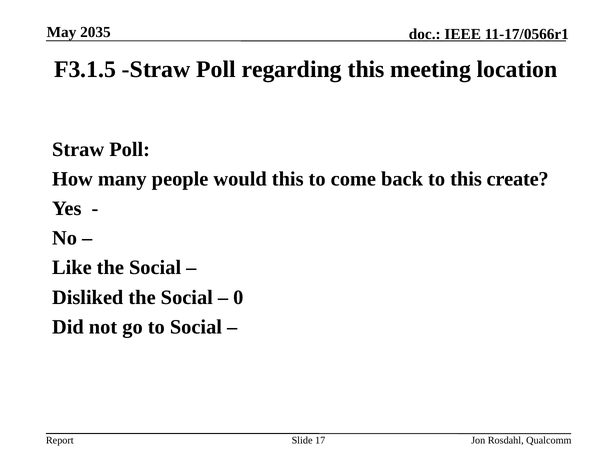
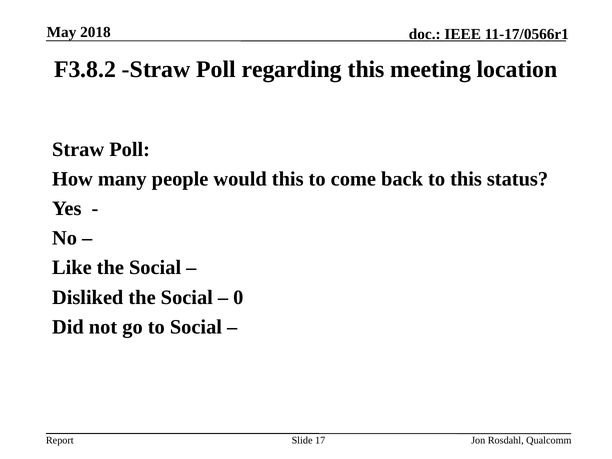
2035: 2035 -> 2018
F3.1.5: F3.1.5 -> F3.8.2
create: create -> status
